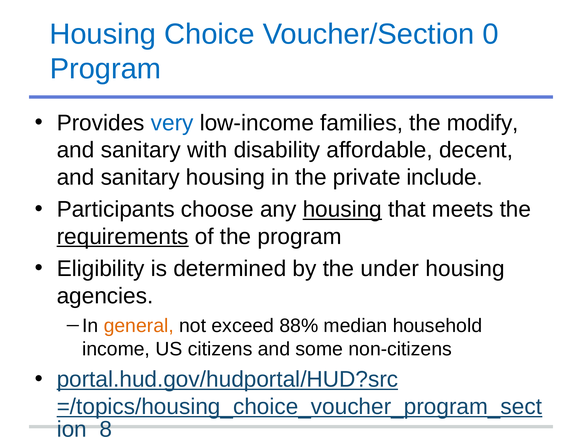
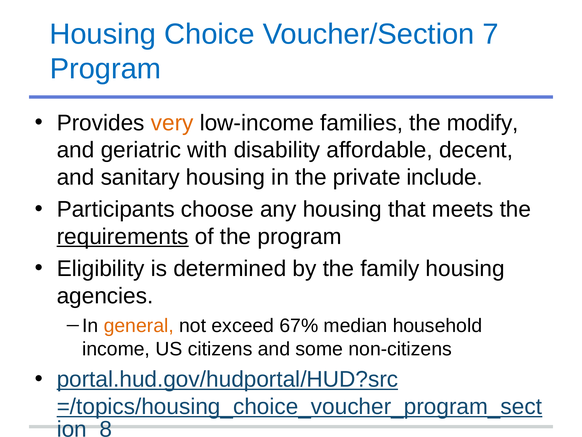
0: 0 -> 7
very colour: blue -> orange
sanitary at (141, 150): sanitary -> geriatric
housing at (342, 209) underline: present -> none
under: under -> family
88%: 88% -> 67%
